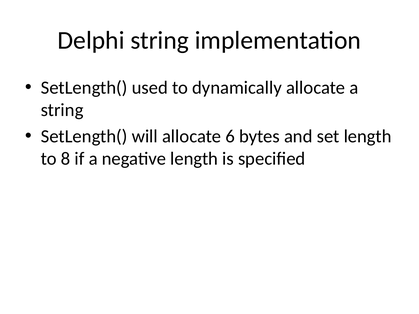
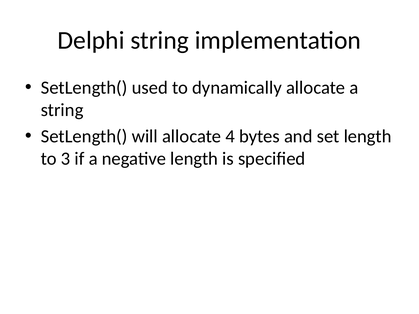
6: 6 -> 4
8: 8 -> 3
